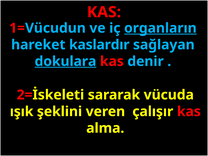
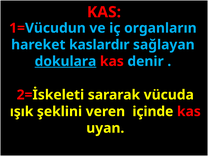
organların underline: present -> none
çalışır: çalışır -> içinde
alma: alma -> uyan
